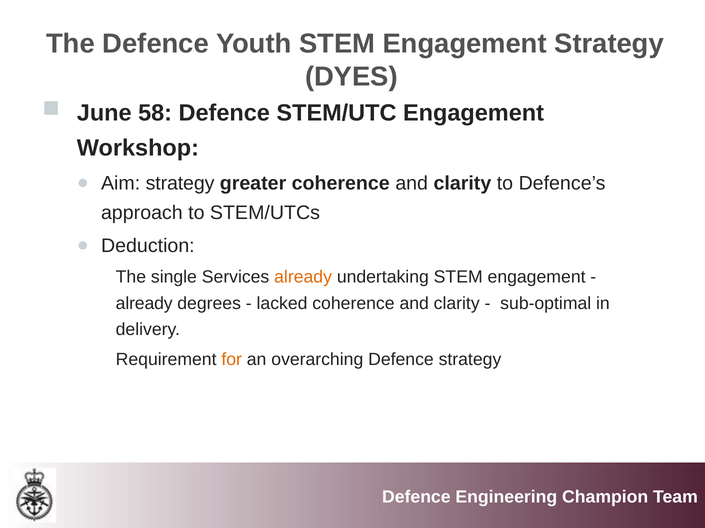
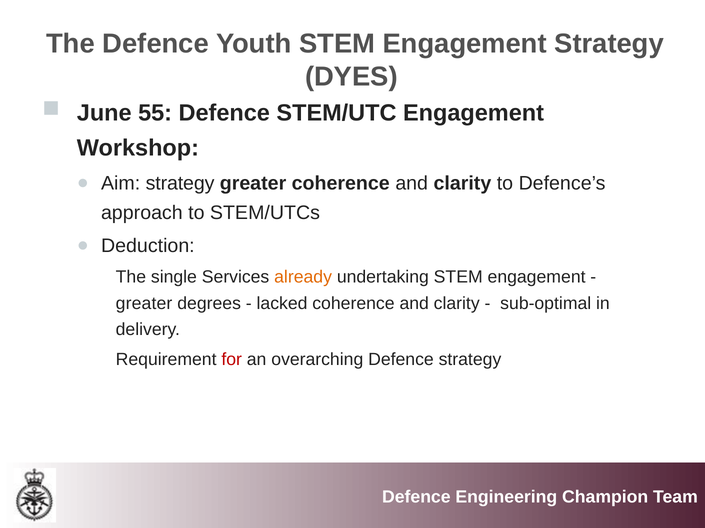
58: 58 -> 55
already at (144, 304): already -> greater
for colour: orange -> red
